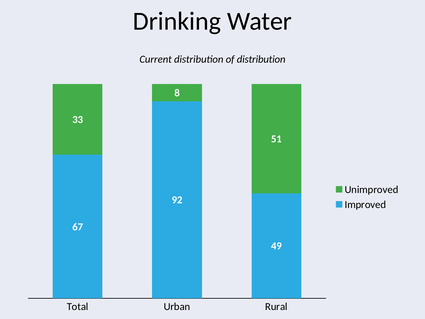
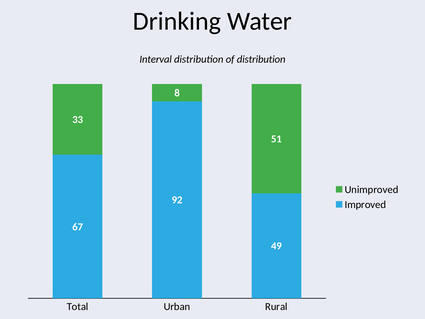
Current: Current -> Interval
